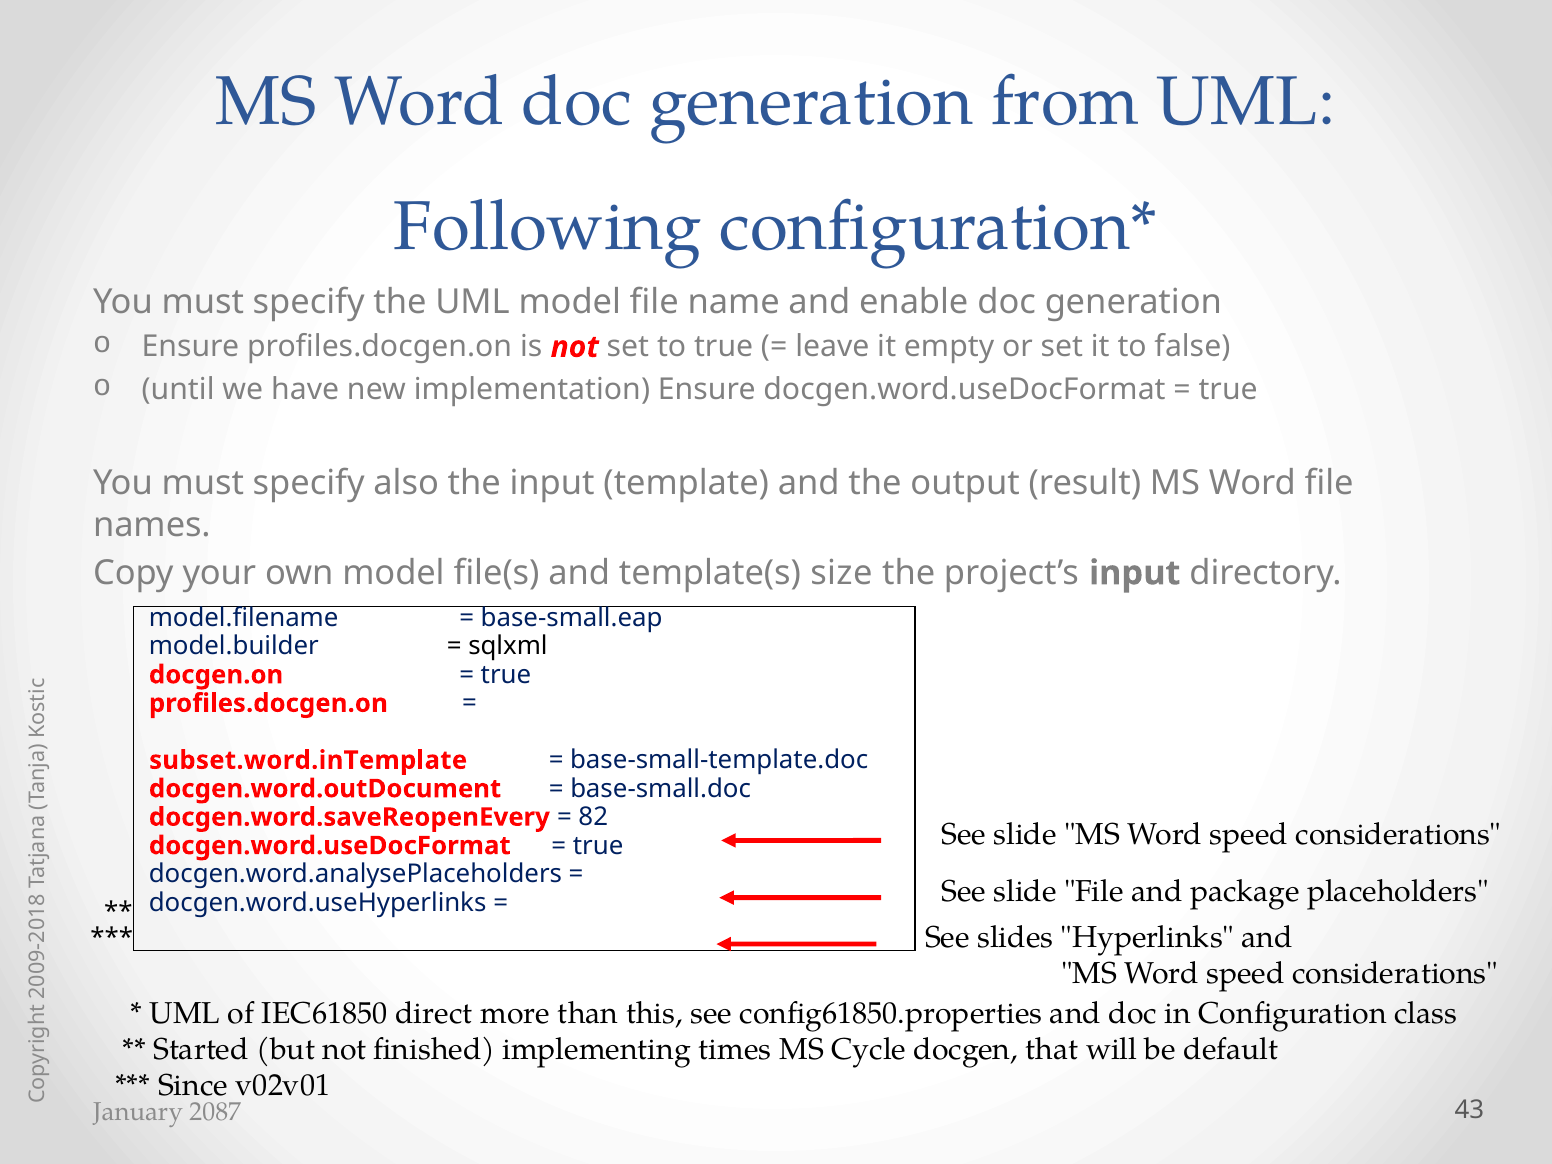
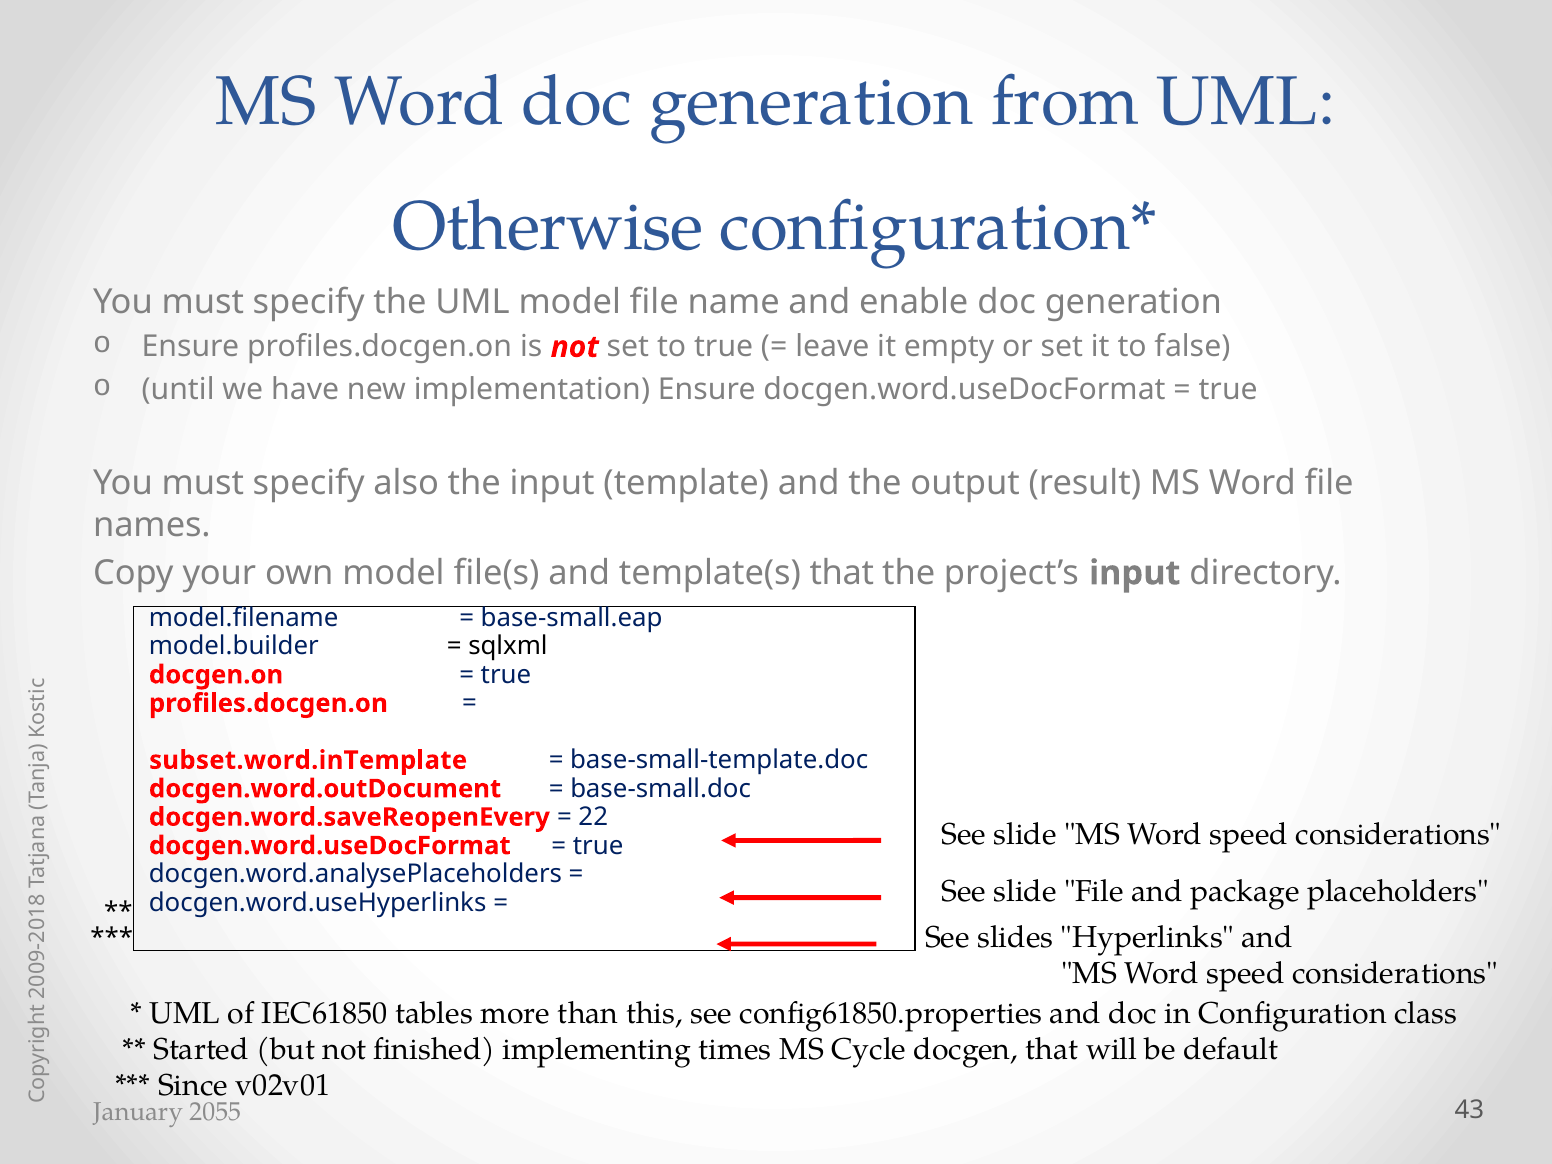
Following: Following -> Otherwise
template(s size: size -> that
82: 82 -> 22
direct: direct -> tables
2087: 2087 -> 2055
